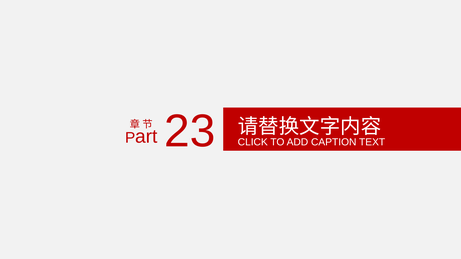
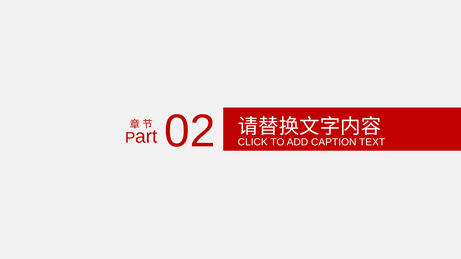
23: 23 -> 02
